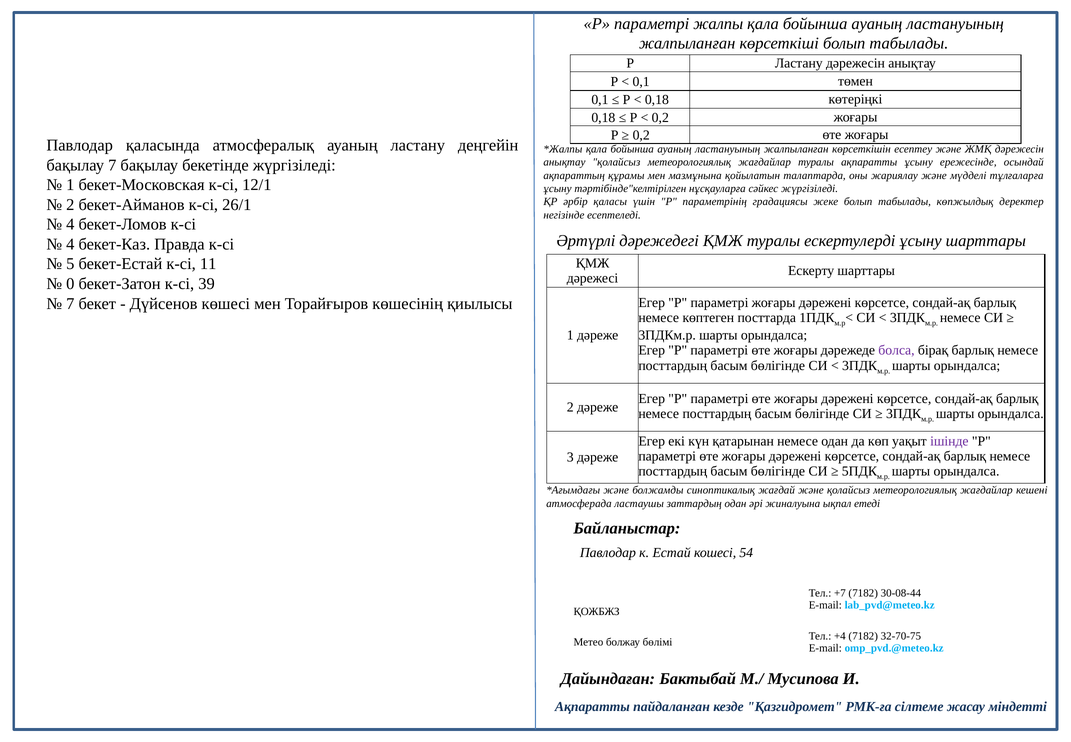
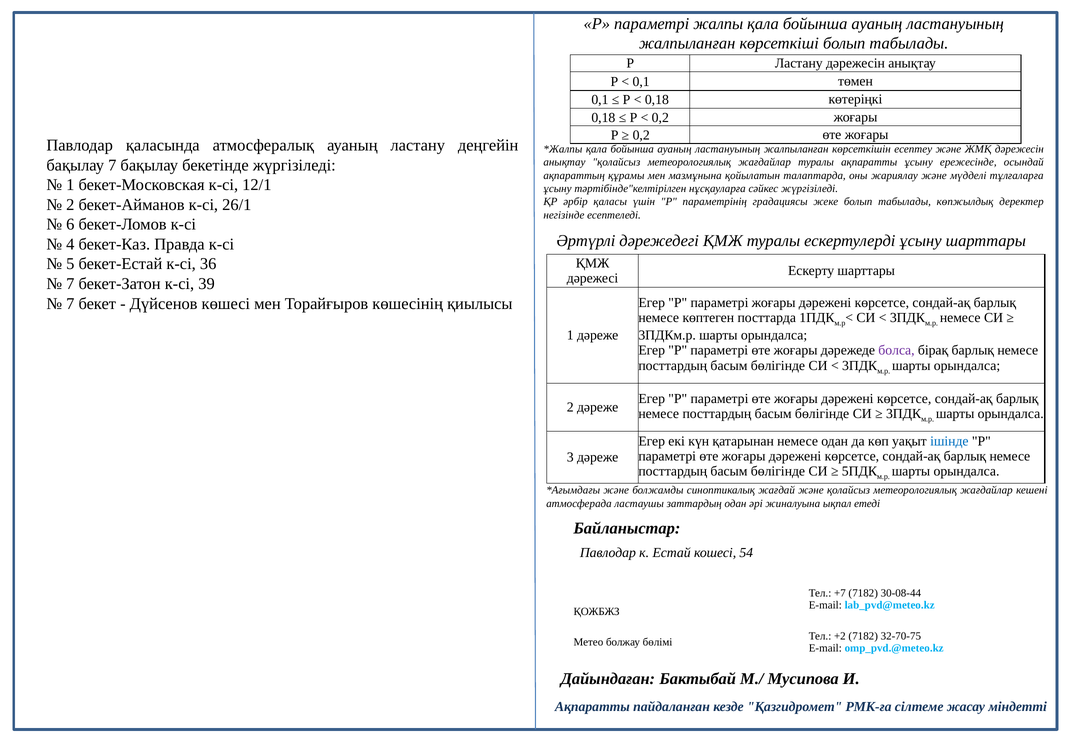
4 at (70, 224): 4 -> 6
11: 11 -> 36
0 at (70, 284): 0 -> 7
ішінде colour: purple -> blue
+4: +4 -> +2
